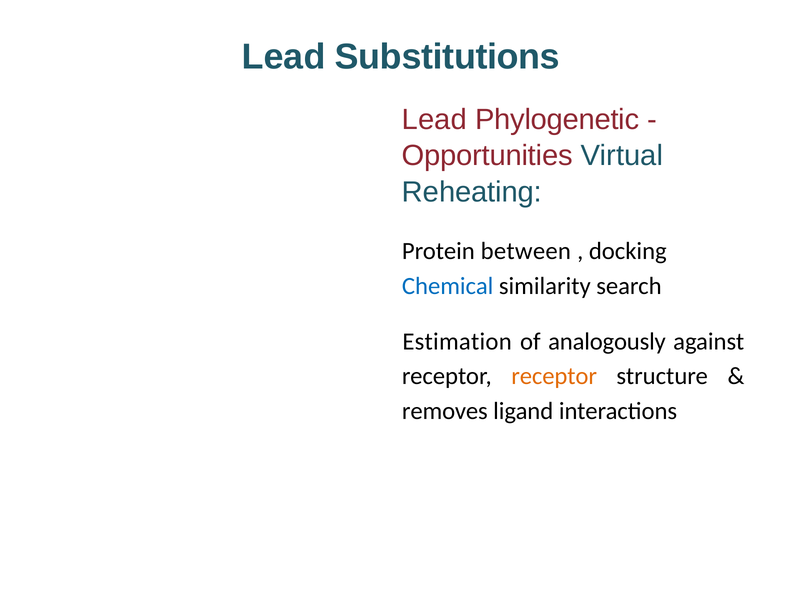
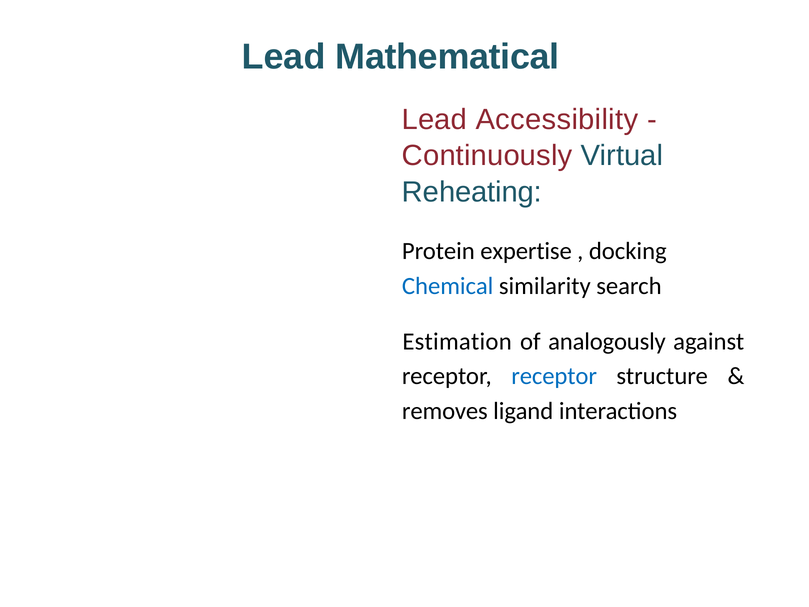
Substitutions: Substitutions -> Mathematical
Phylogenetic: Phylogenetic -> Accessibility
Opportunities: Opportunities -> Continuously
between: between -> expertise
receptor at (554, 376) colour: orange -> blue
